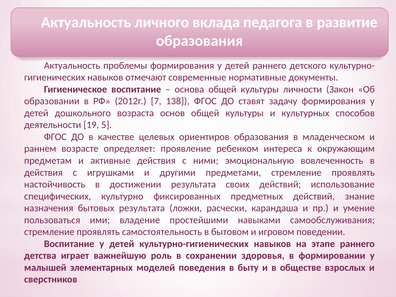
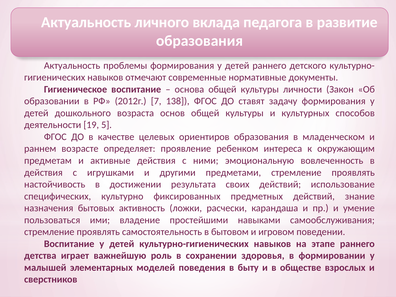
бытовых результата: результата -> активность
